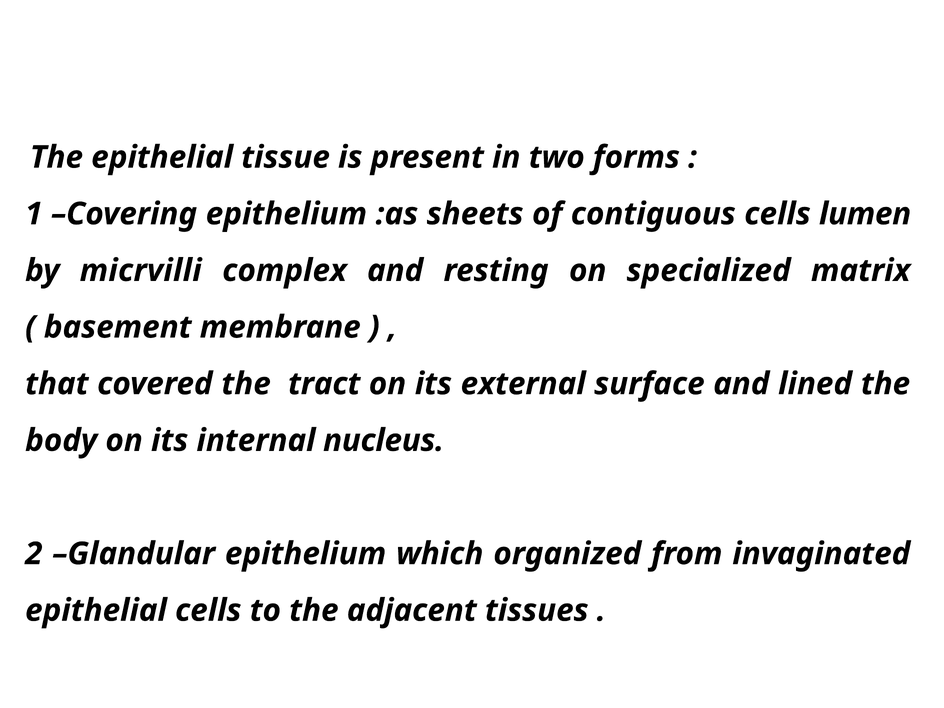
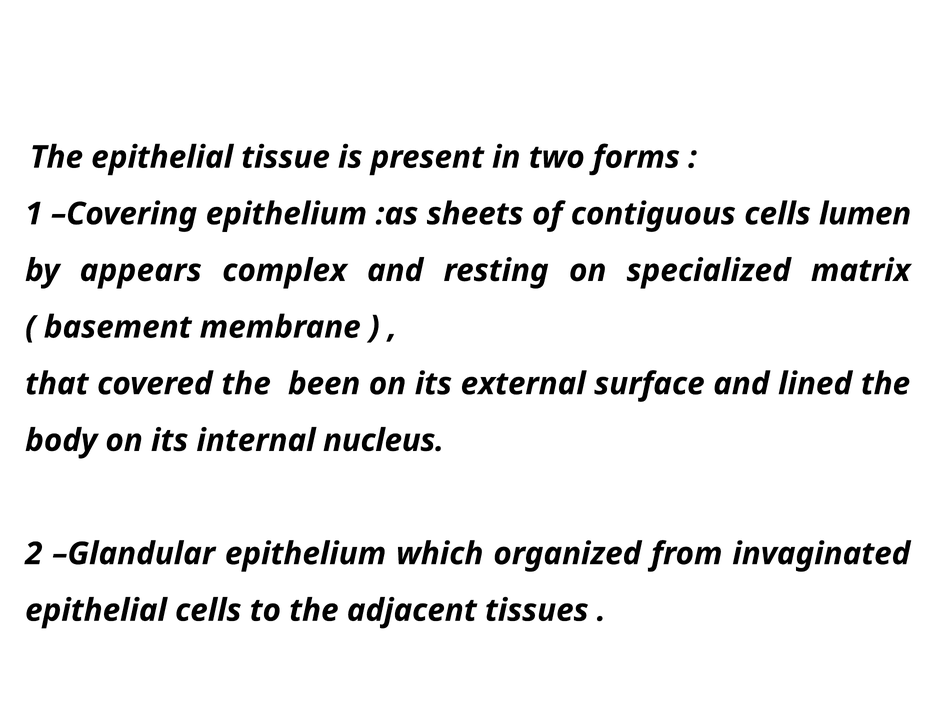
micrvilli: micrvilli -> appears
tract: tract -> been
